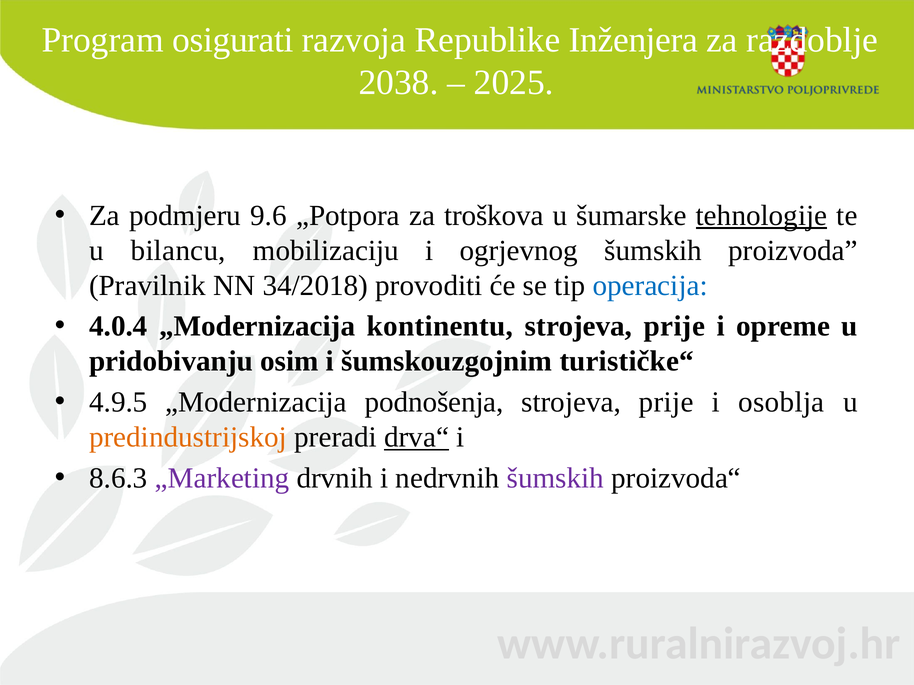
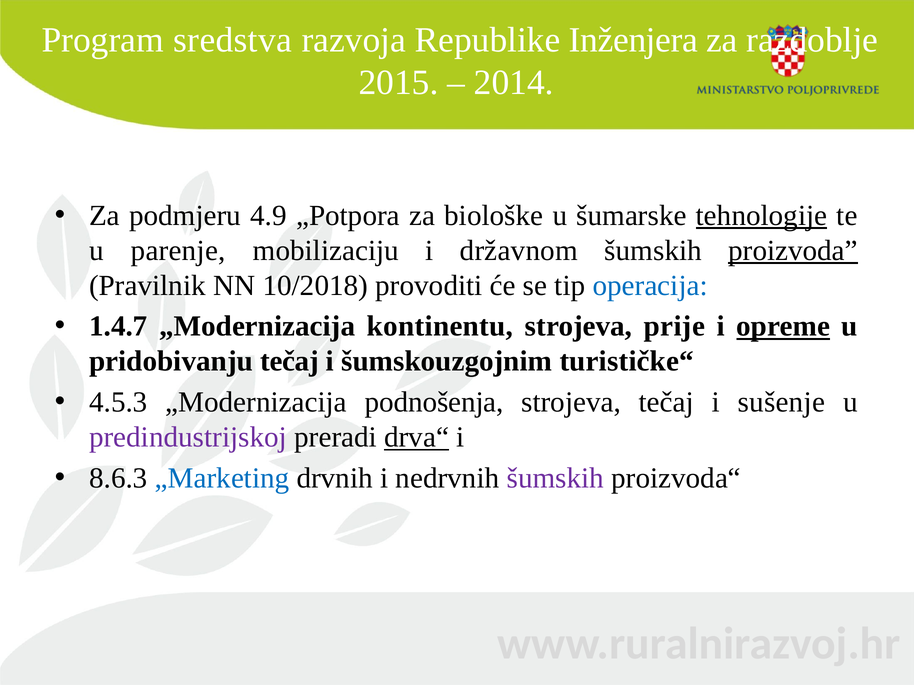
osigurati: osigurati -> sredstva
2038: 2038 -> 2015
2025: 2025 -> 2014
9.6: 9.6 -> 4.9
troškova: troškova -> biološke
bilancu: bilancu -> parenje
ogrjevnog: ogrjevnog -> državnom
proizvoda underline: none -> present
34/2018: 34/2018 -> 10/2018
4.0.4: 4.0.4 -> 1.4.7
opreme underline: none -> present
pridobivanju osim: osim -> tečaj
4.9.5: 4.9.5 -> 4.5.3
prije at (666, 402): prije -> tečaj
osoblja: osoblja -> sušenje
predindustrijskoj colour: orange -> purple
„Marketing colour: purple -> blue
